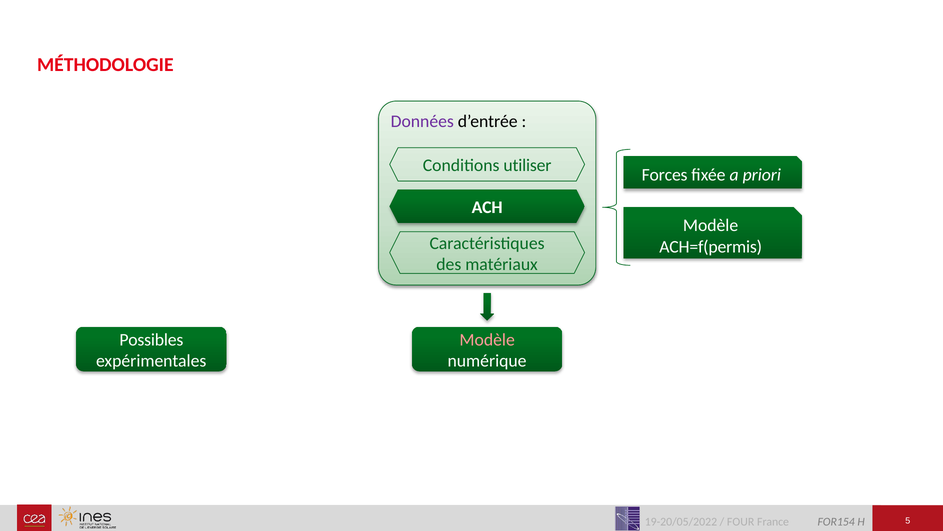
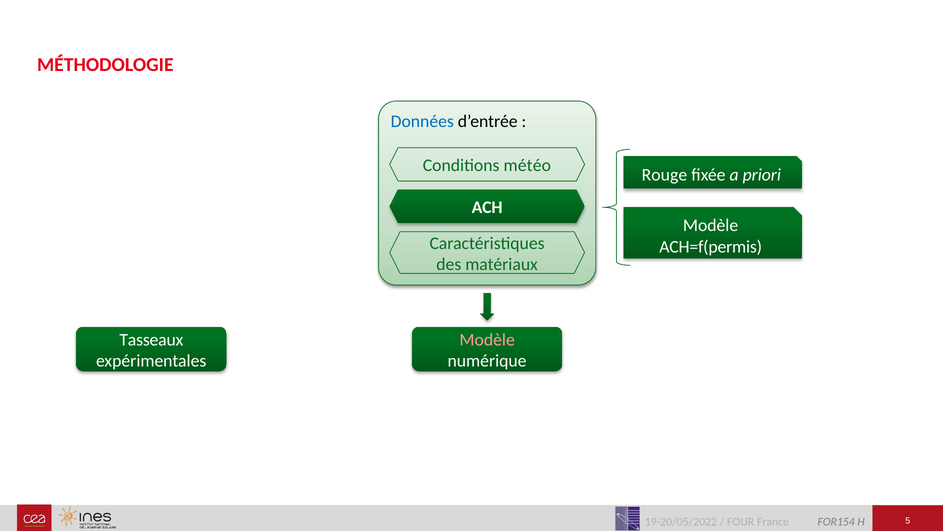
Données colour: purple -> blue
utiliser: utiliser -> météo
Forces: Forces -> Rouge
Possibles: Possibles -> Tasseaux
